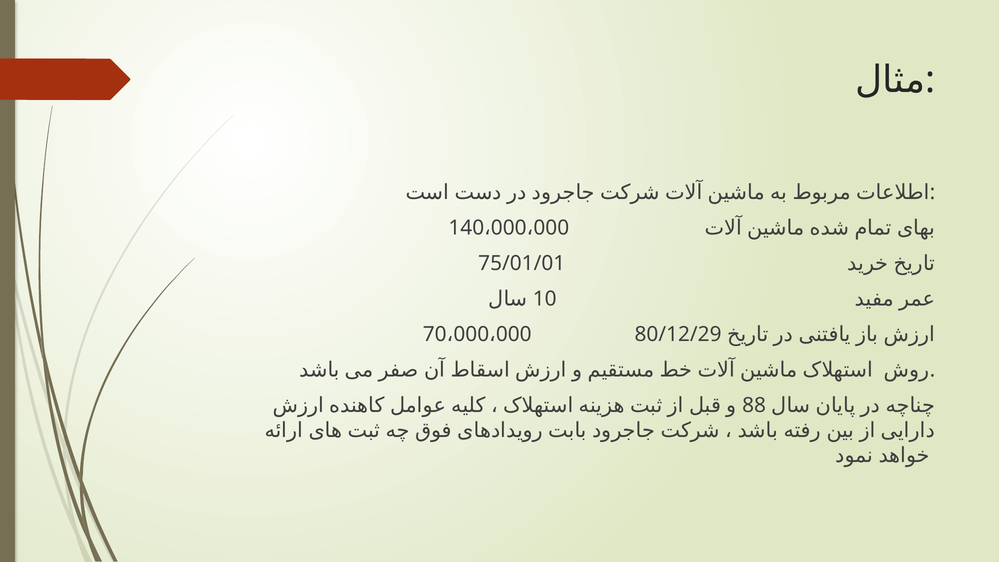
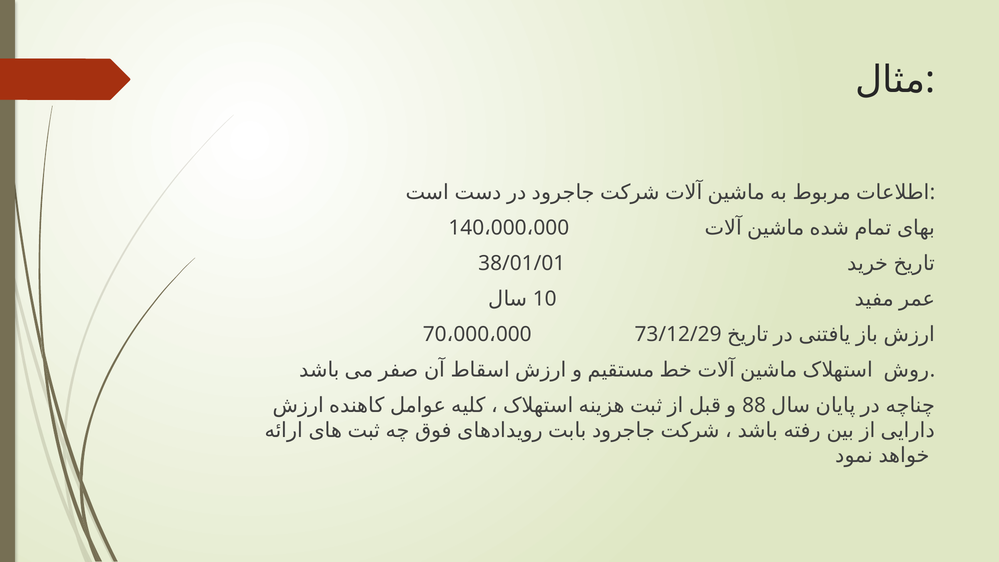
75/01/01: 75/01/01 -> 38/01/01
80/12/29: 80/12/29 -> 73/12/29
